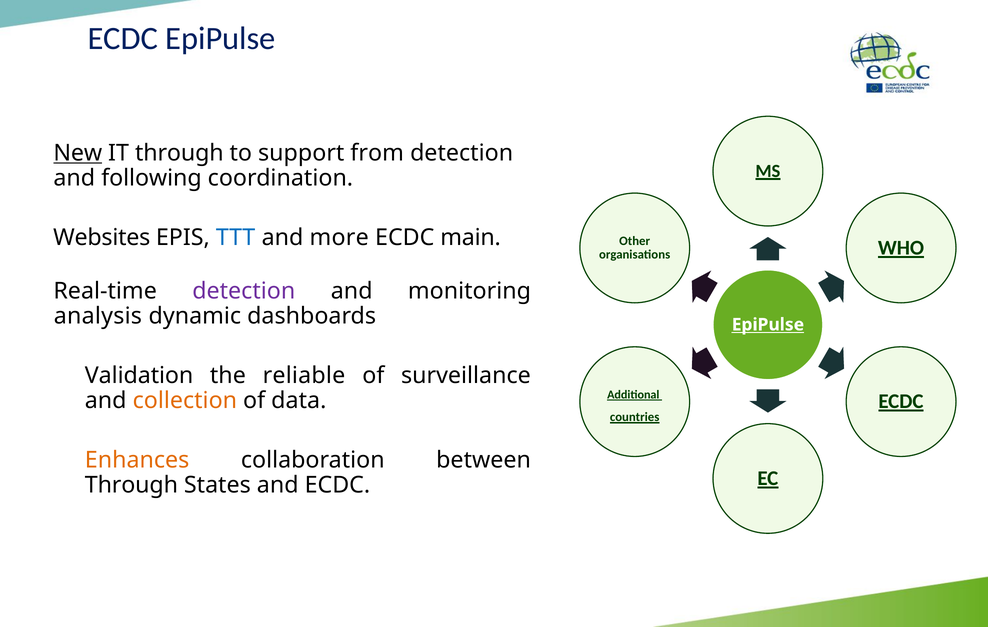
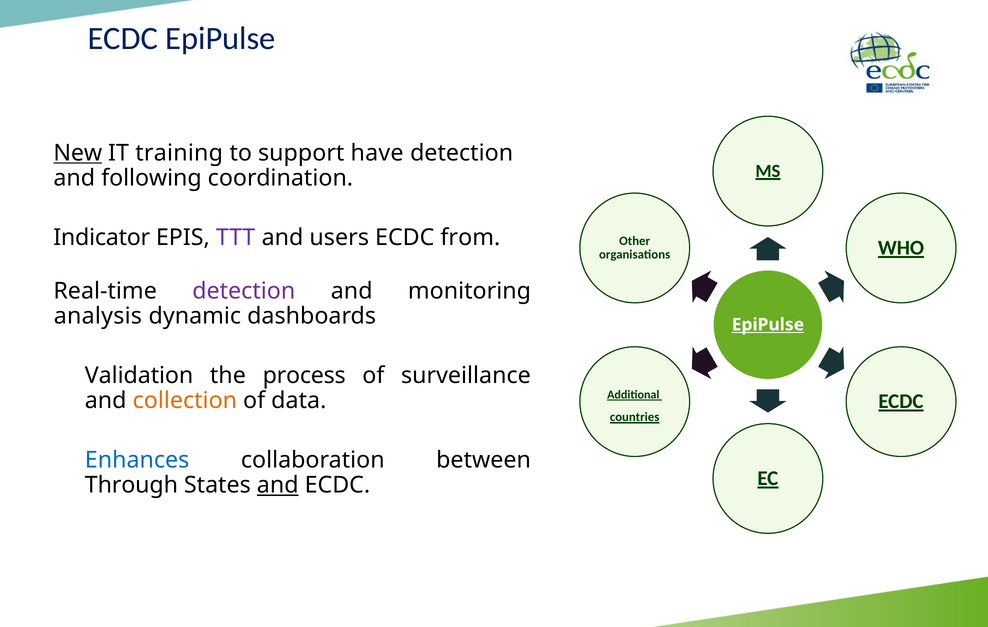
IT through: through -> training
from: from -> have
Websites: Websites -> Indicator
TTT colour: blue -> purple
more: more -> users
main: main -> from
reliable: reliable -> process
Enhances colour: orange -> blue
and at (278, 485) underline: none -> present
